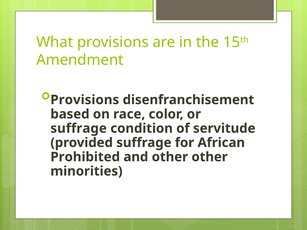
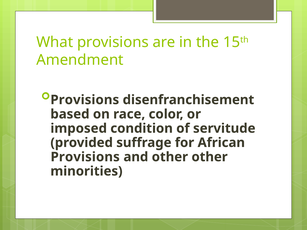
suffrage at (79, 129): suffrage -> imposed
Prohibited at (85, 157): Prohibited -> Provisions
